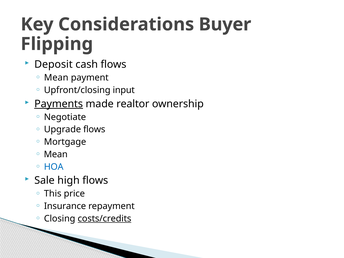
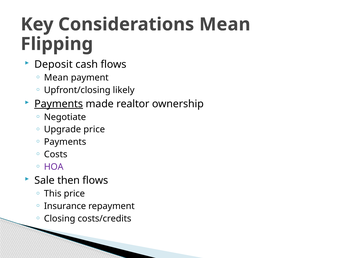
Considerations Buyer: Buyer -> Mean
input: input -> likely
Upgrade flows: flows -> price
Mortgage at (65, 142): Mortgage -> Payments
Mean at (56, 154): Mean -> Costs
HOA colour: blue -> purple
high: high -> then
costs/credits underline: present -> none
